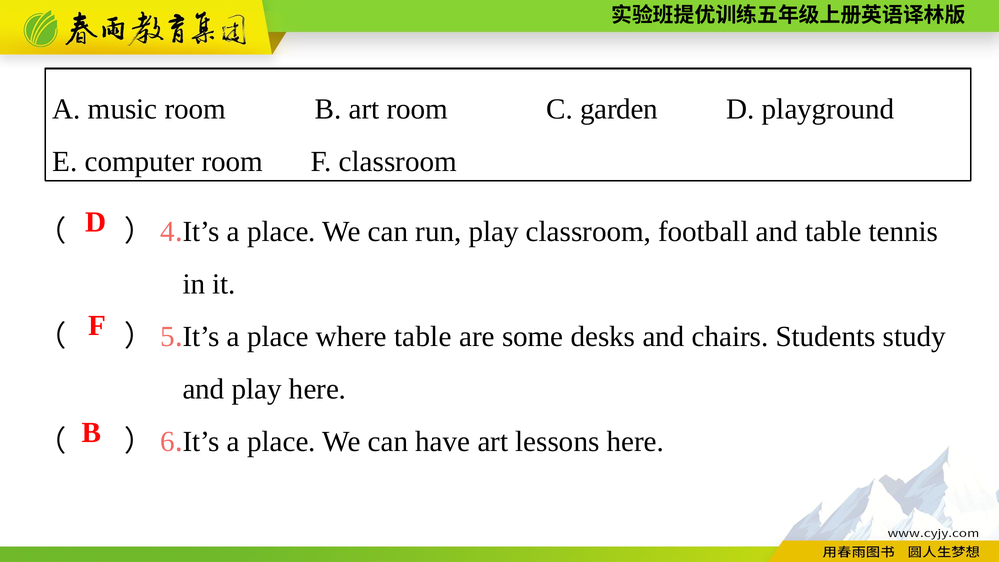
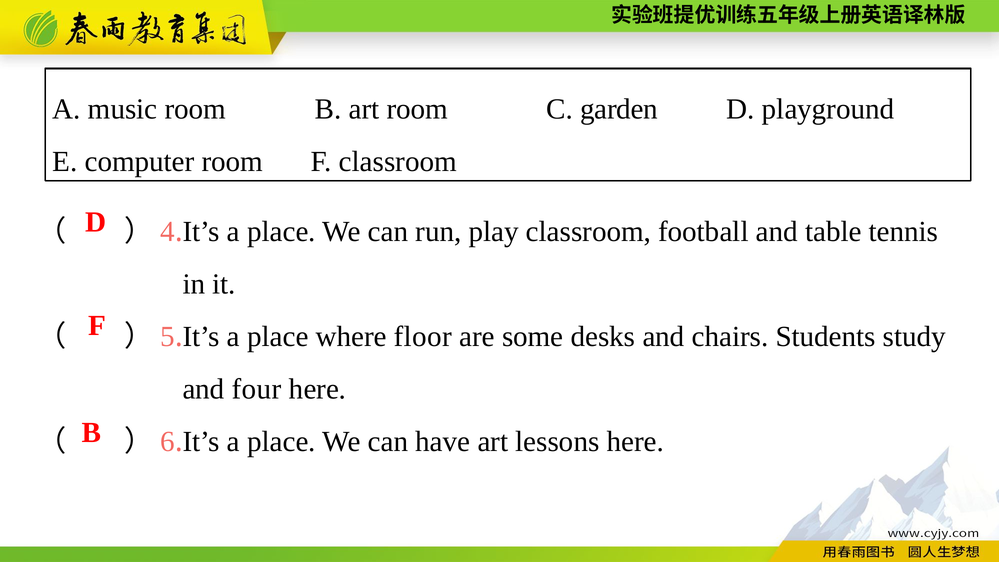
where table: table -> floor
and play: play -> four
